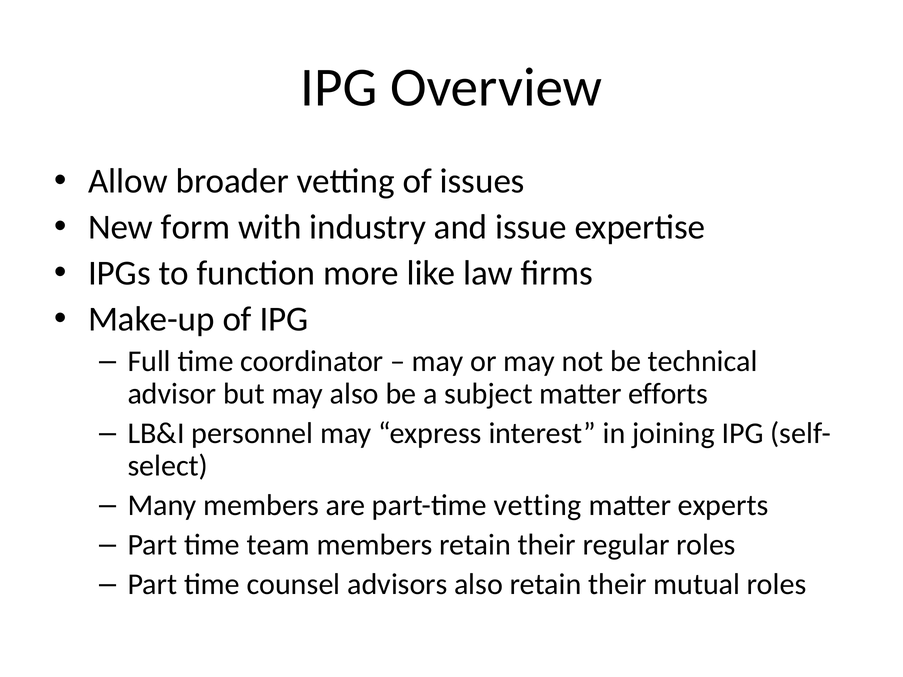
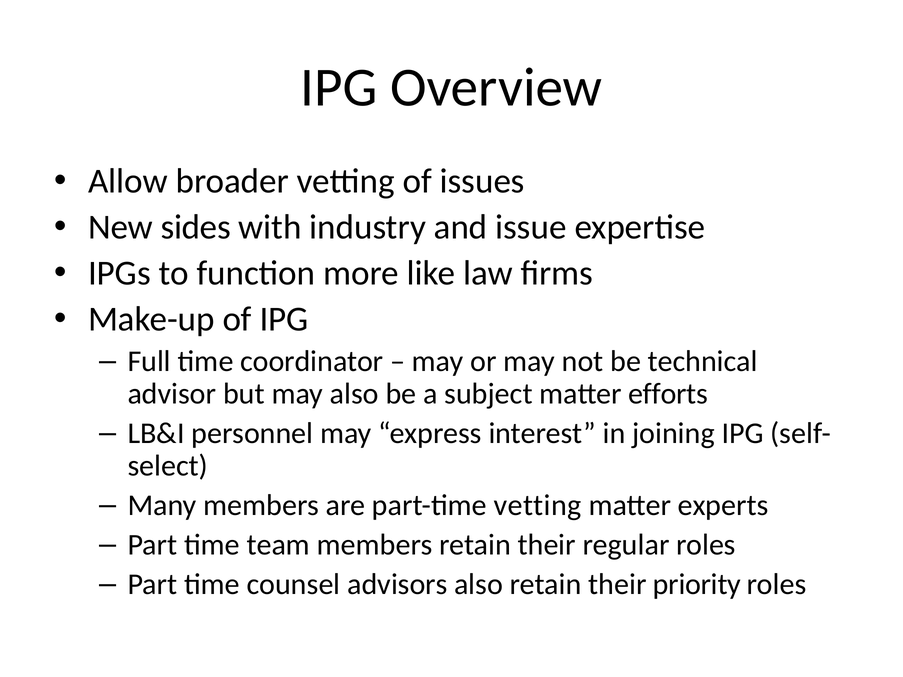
form: form -> sides
mutual: mutual -> priority
